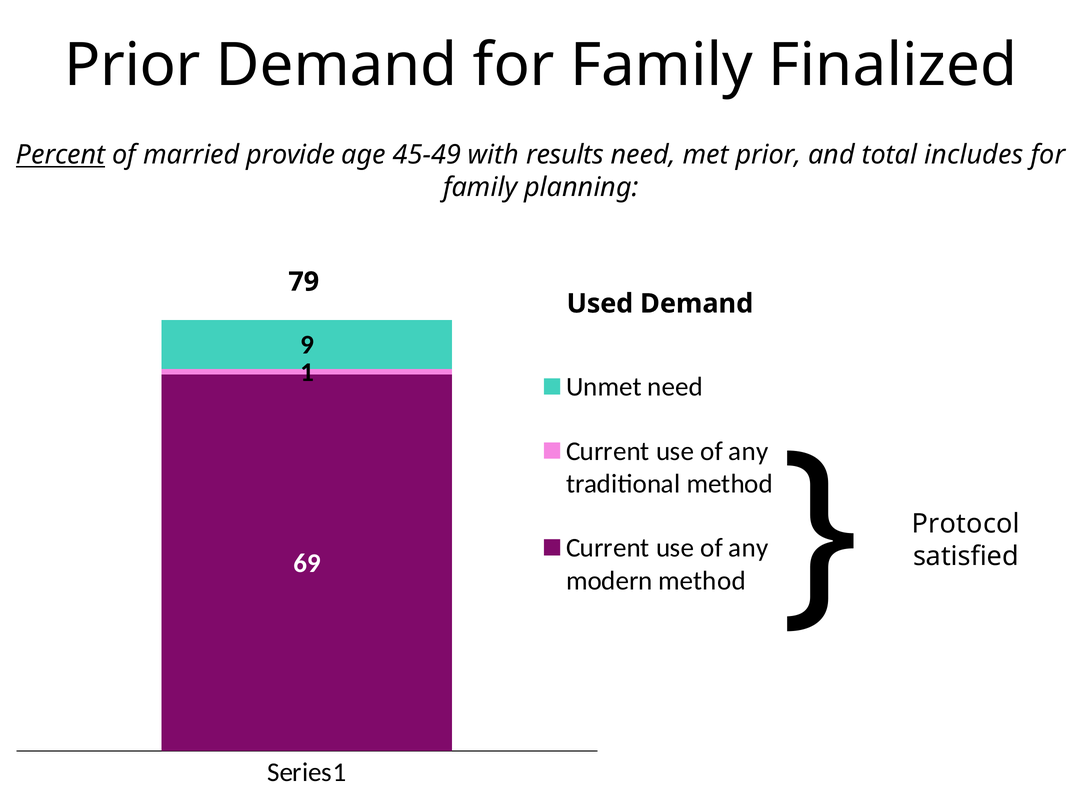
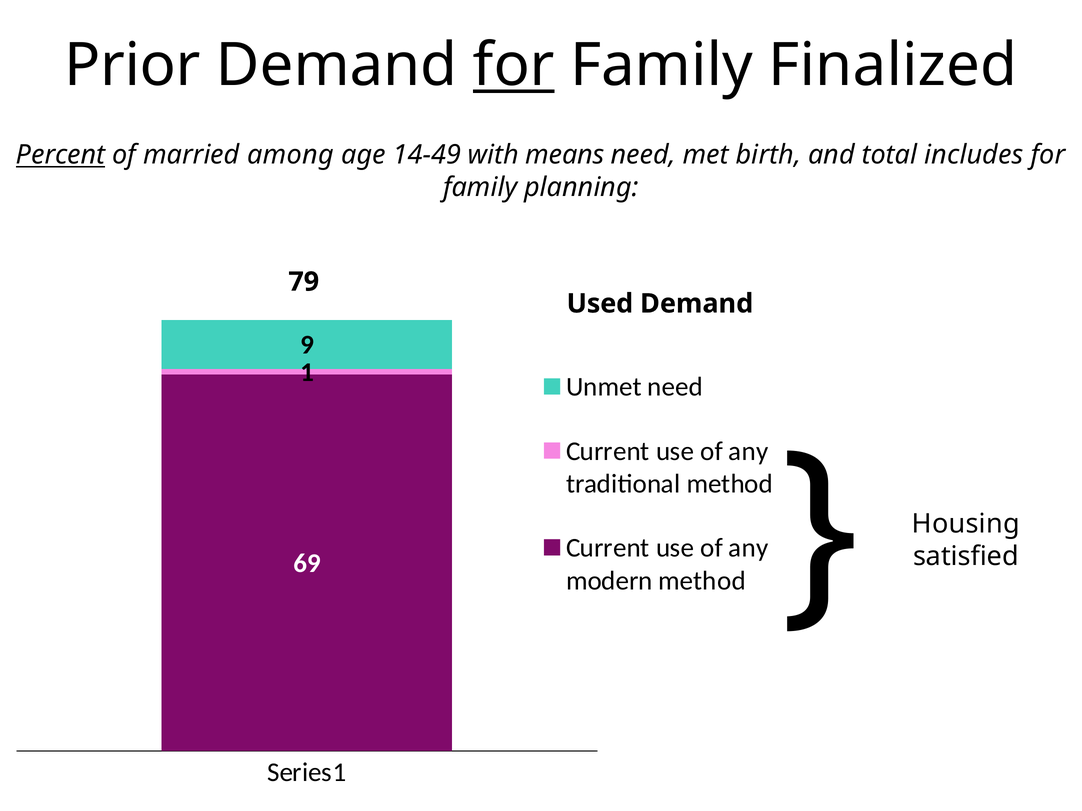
for at (514, 65) underline: none -> present
provide: provide -> among
45-49: 45-49 -> 14-49
results: results -> means
met prior: prior -> birth
Protocol: Protocol -> Housing
